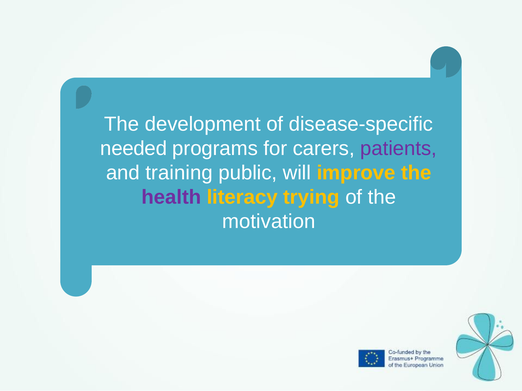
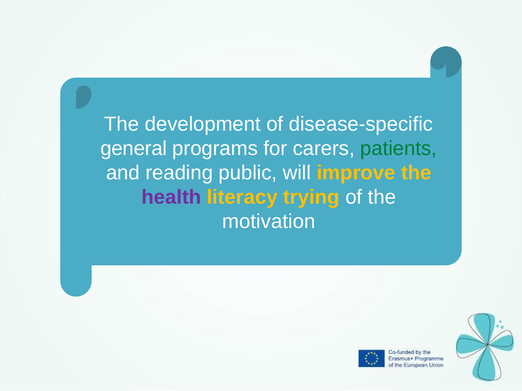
needed: needed -> general
patients colour: purple -> green
training: training -> reading
